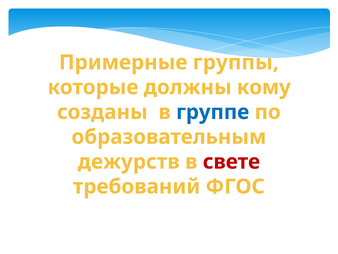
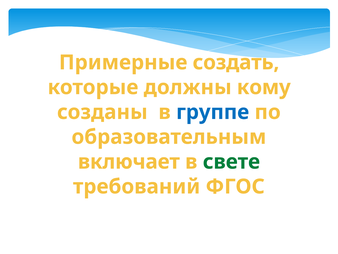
группы: группы -> создать
дежурств: дежурств -> включает
свете colour: red -> green
